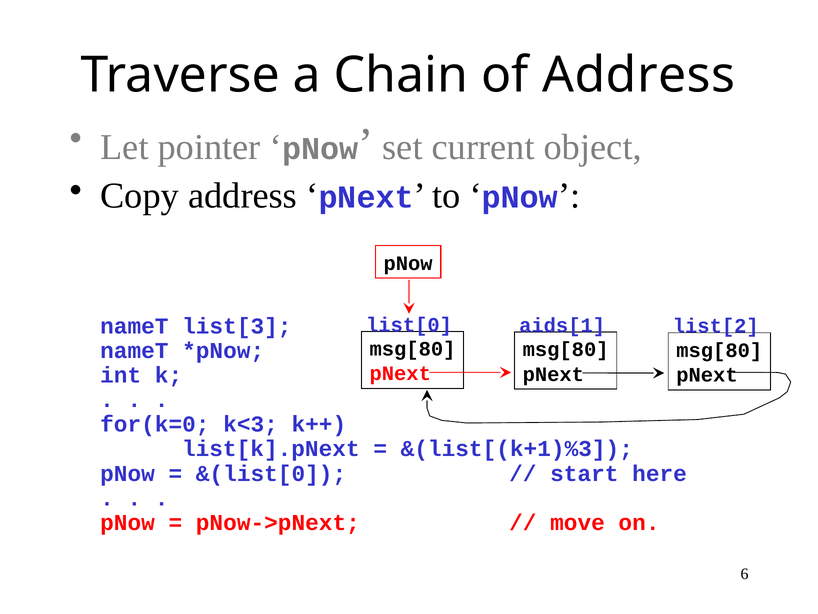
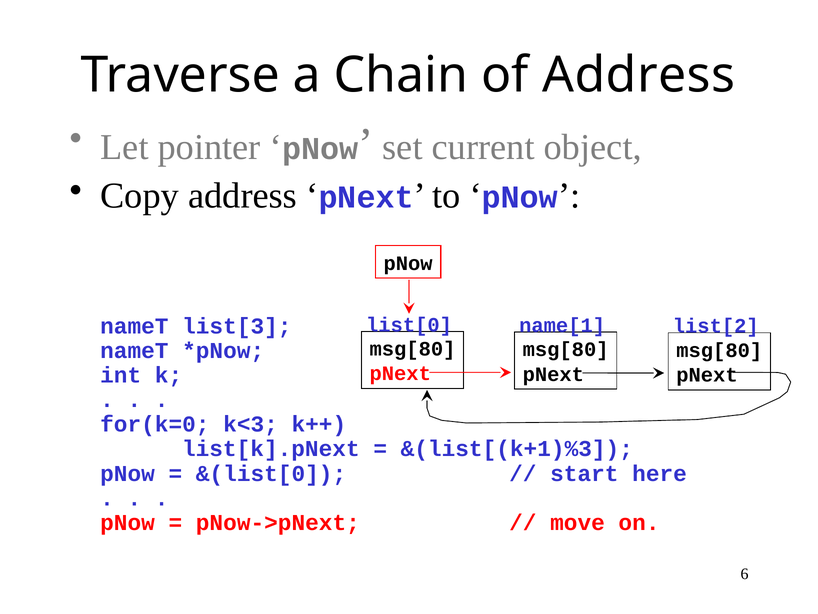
aids[1: aids[1 -> name[1
